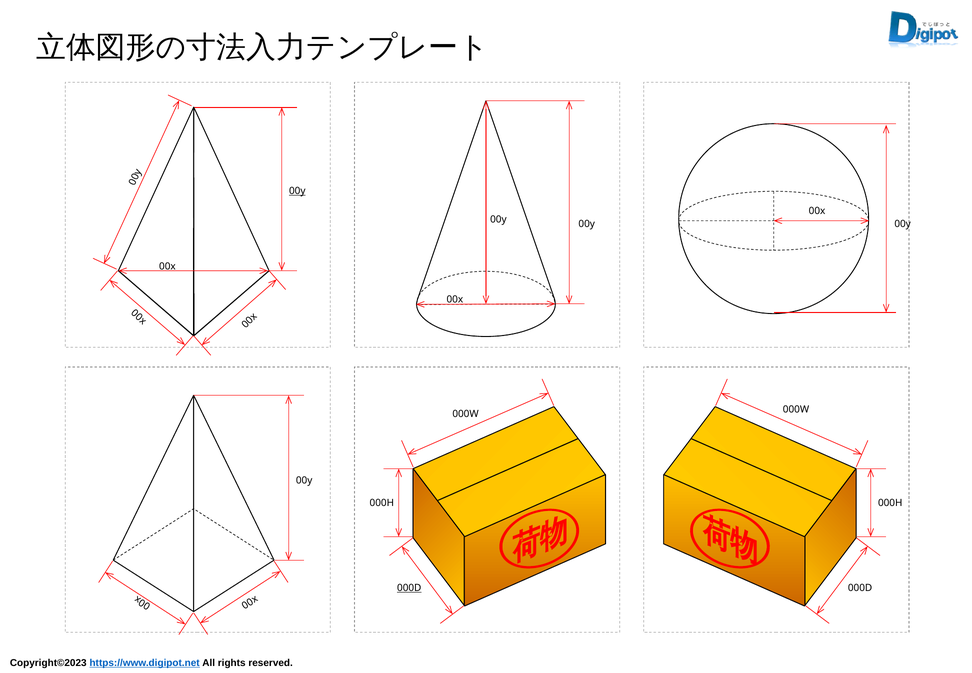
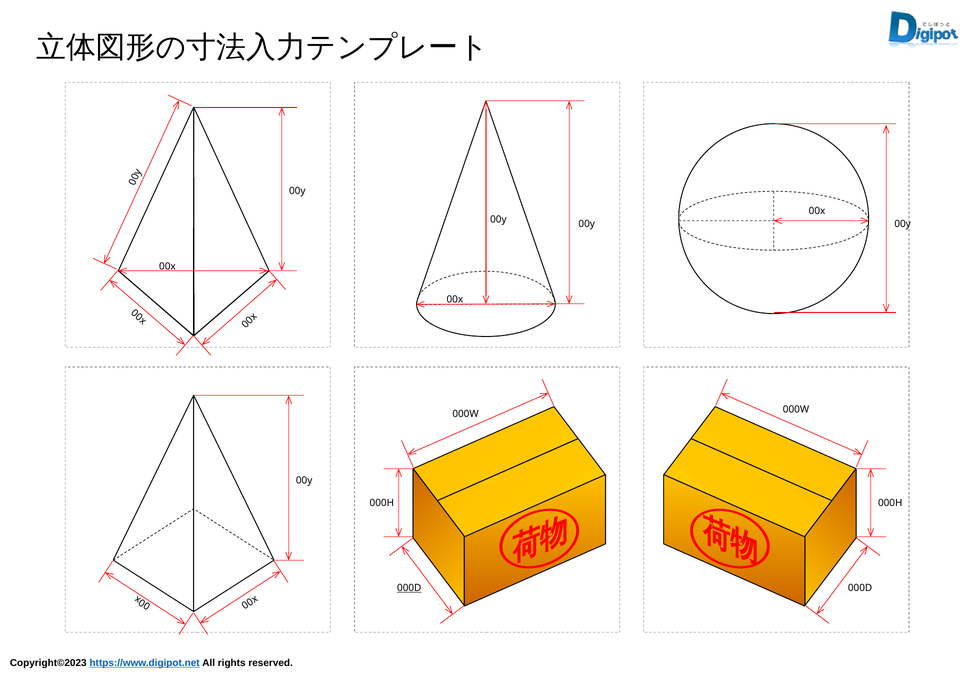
00y at (297, 191) underline: present -> none
